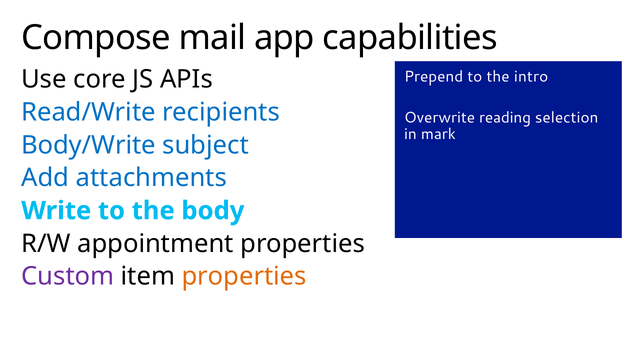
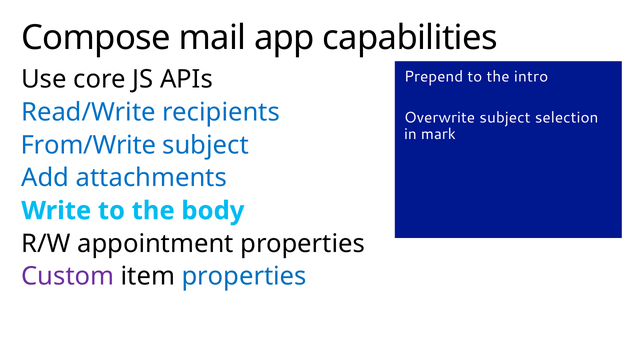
Overwrite reading: reading -> subject
Body/Write: Body/Write -> From/Write
properties at (244, 277) colour: orange -> blue
